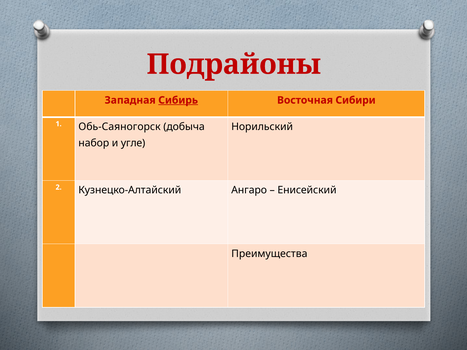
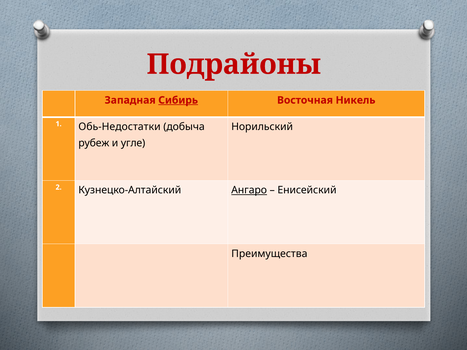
Сибири: Сибири -> Никель
Обь-Саяногорск: Обь-Саяногорск -> Обь-Недостатки
набор: набор -> рубеж
Ангаро underline: none -> present
